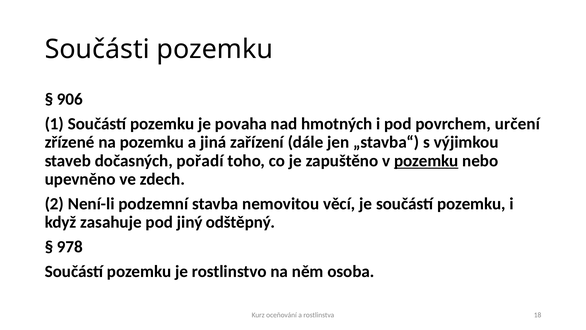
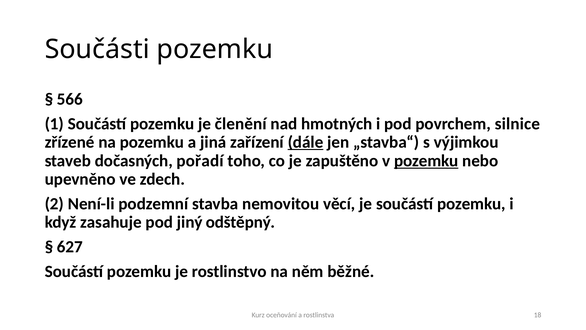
906: 906 -> 566
povaha: povaha -> členění
určení: určení -> silnice
dále underline: none -> present
978: 978 -> 627
osoba: osoba -> běžné
